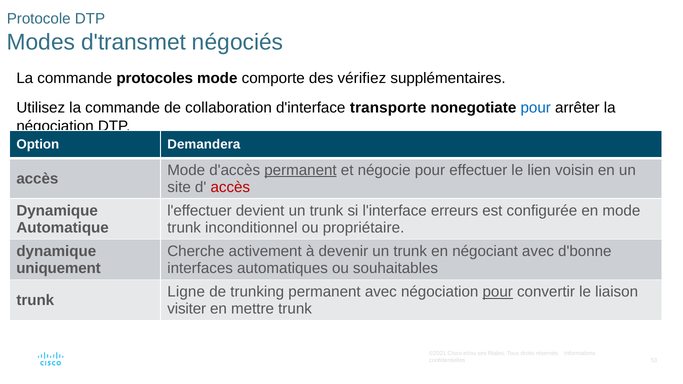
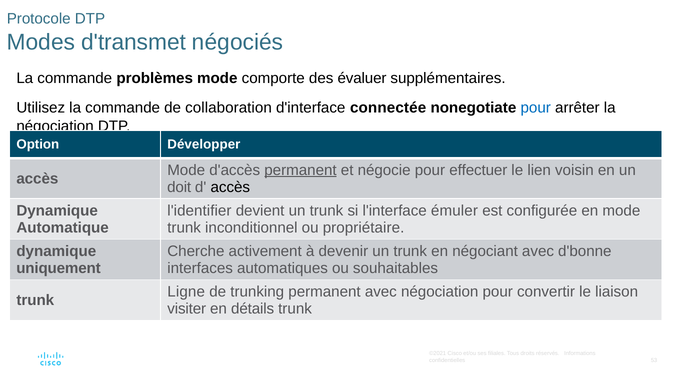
protocoles: protocoles -> problèmes
vérifiez: vérifiez -> évaluer
transporte: transporte -> connectée
Demandera: Demandera -> Développer
site: site -> doit
accès at (230, 187) colour: red -> black
l'effectuer: l'effectuer -> l'identifier
erreurs: erreurs -> émuler
pour at (498, 292) underline: present -> none
mettre: mettre -> détails
